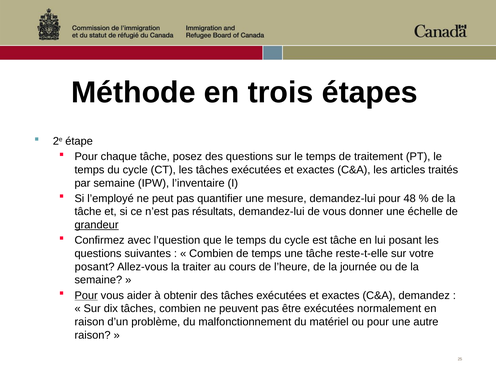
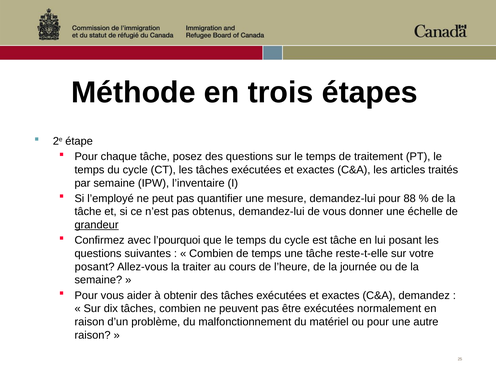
48: 48 -> 88
résultats: résultats -> obtenus
l’question: l’question -> l’pourquoi
Pour at (86, 295) underline: present -> none
